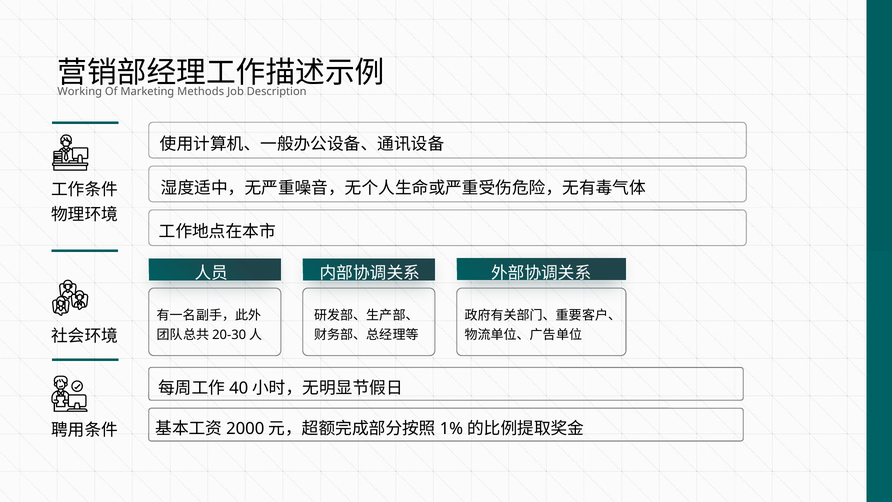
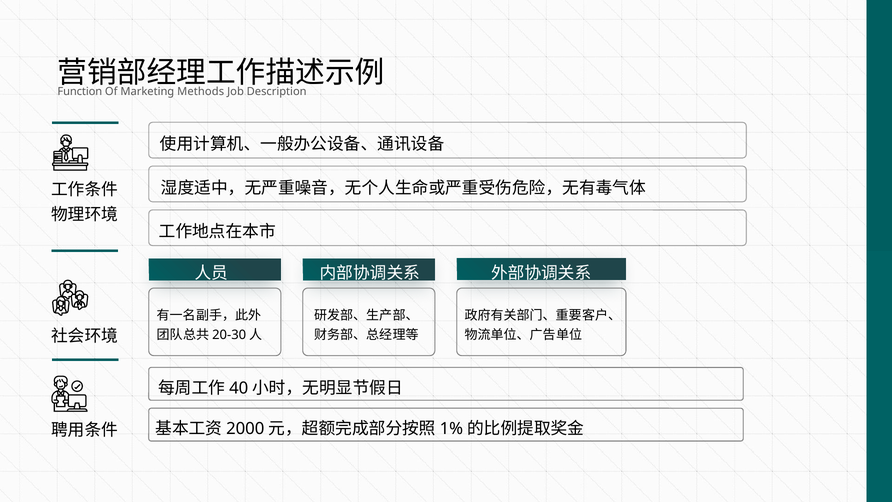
Working: Working -> Function
